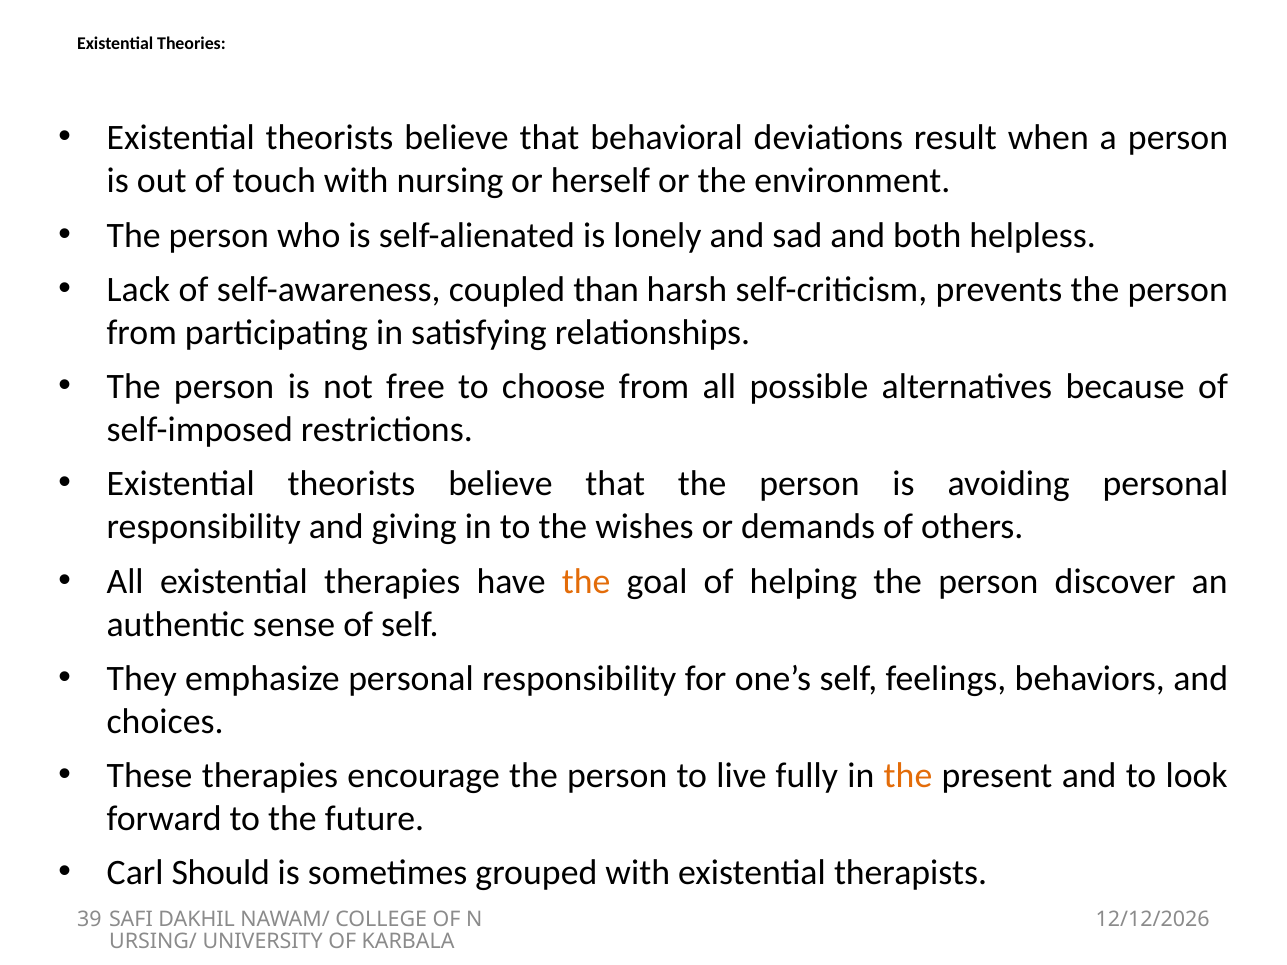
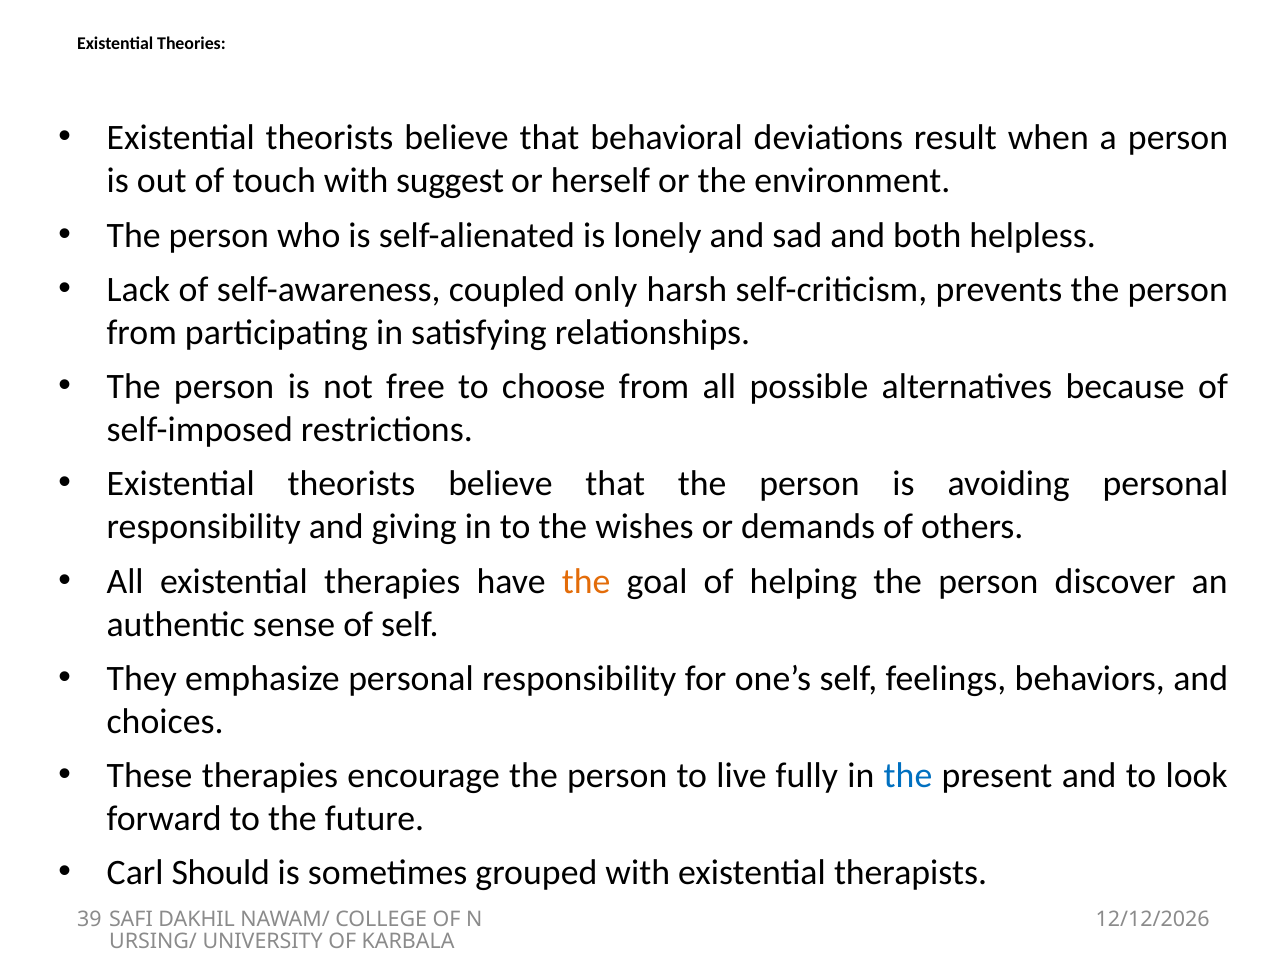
nursing: nursing -> suggest
than: than -> only
the at (908, 776) colour: orange -> blue
